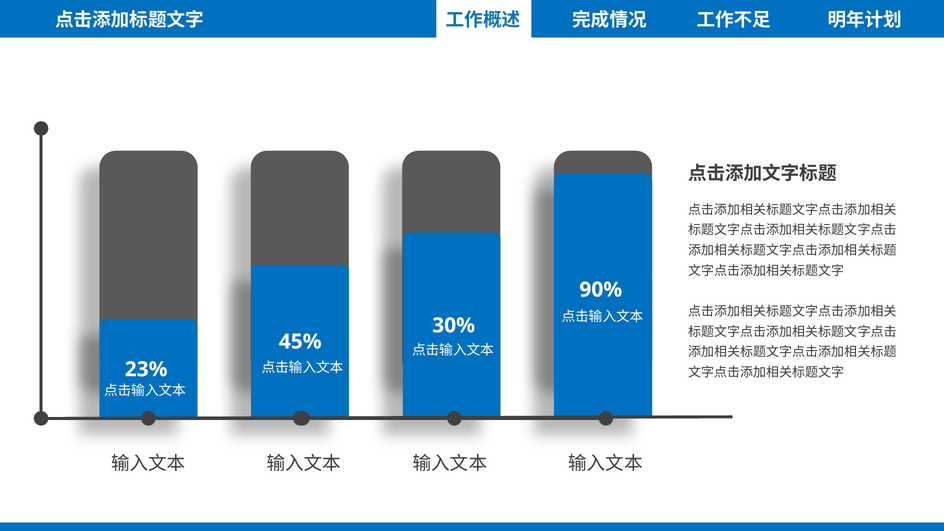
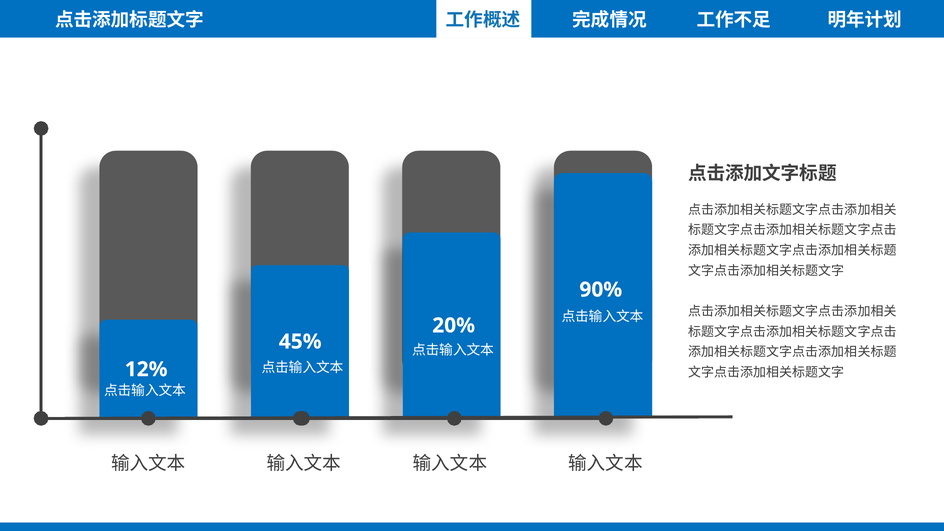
30%: 30% -> 20%
23%: 23% -> 12%
